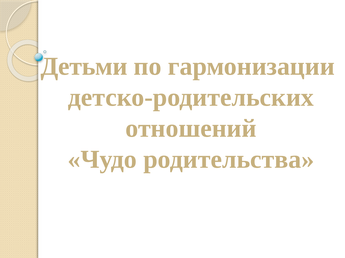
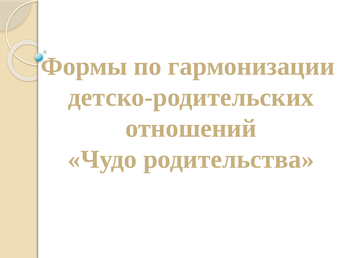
Детьми: Детьми -> Формы
